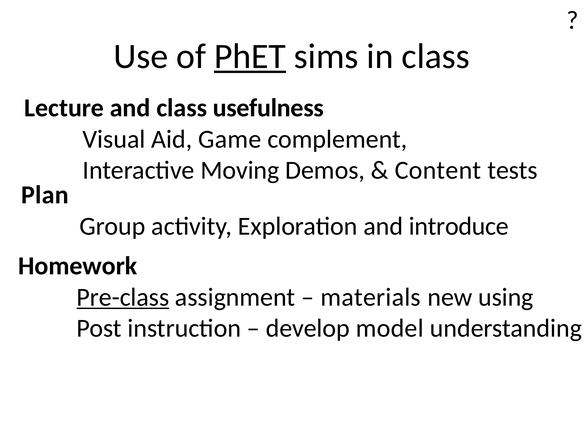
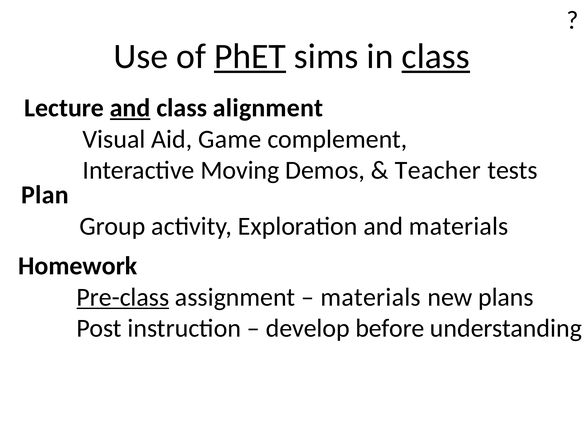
class at (436, 57) underline: none -> present
and at (130, 108) underline: none -> present
usefulness: usefulness -> alignment
Content: Content -> Teacher
and introduce: introduce -> materials
using: using -> plans
model: model -> before
